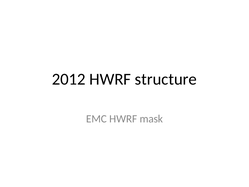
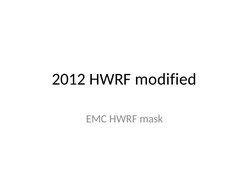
structure: structure -> modified
